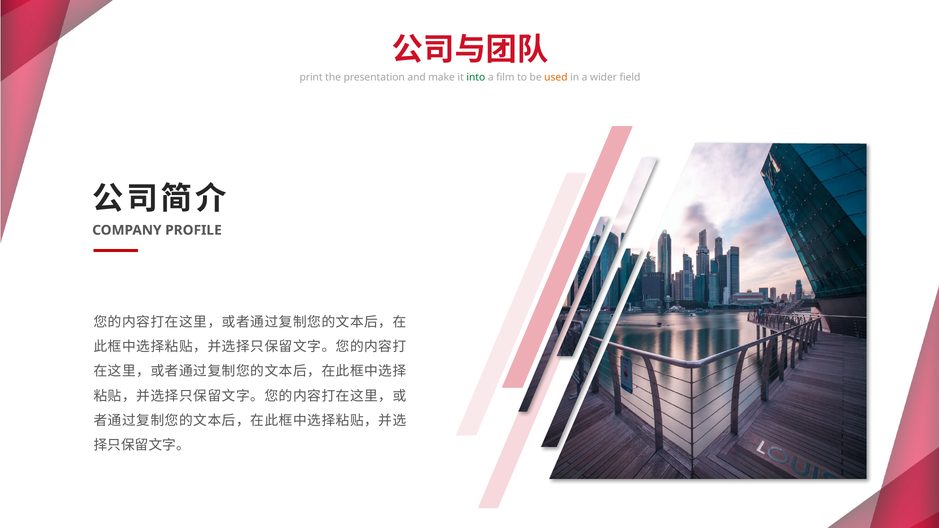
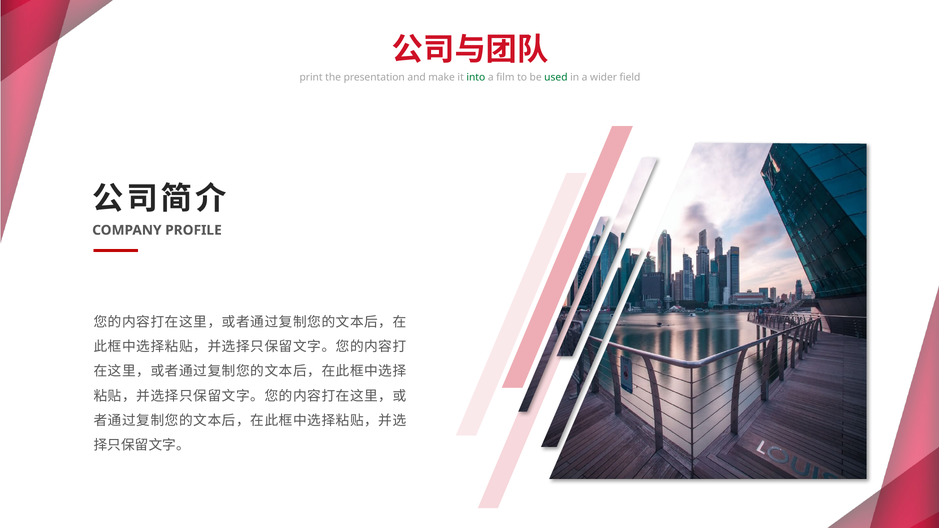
used colour: orange -> green
